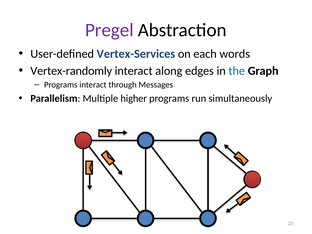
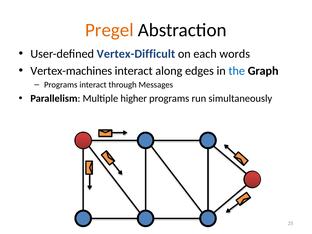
Pregel colour: purple -> orange
Vertex-Services: Vertex-Services -> Vertex-Difficult
Vertex-randomly: Vertex-randomly -> Vertex-machines
